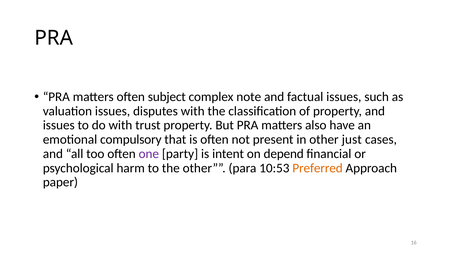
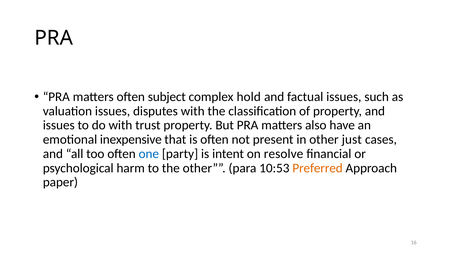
note: note -> hold
compulsory: compulsory -> inexpensive
one colour: purple -> blue
depend: depend -> resolve
